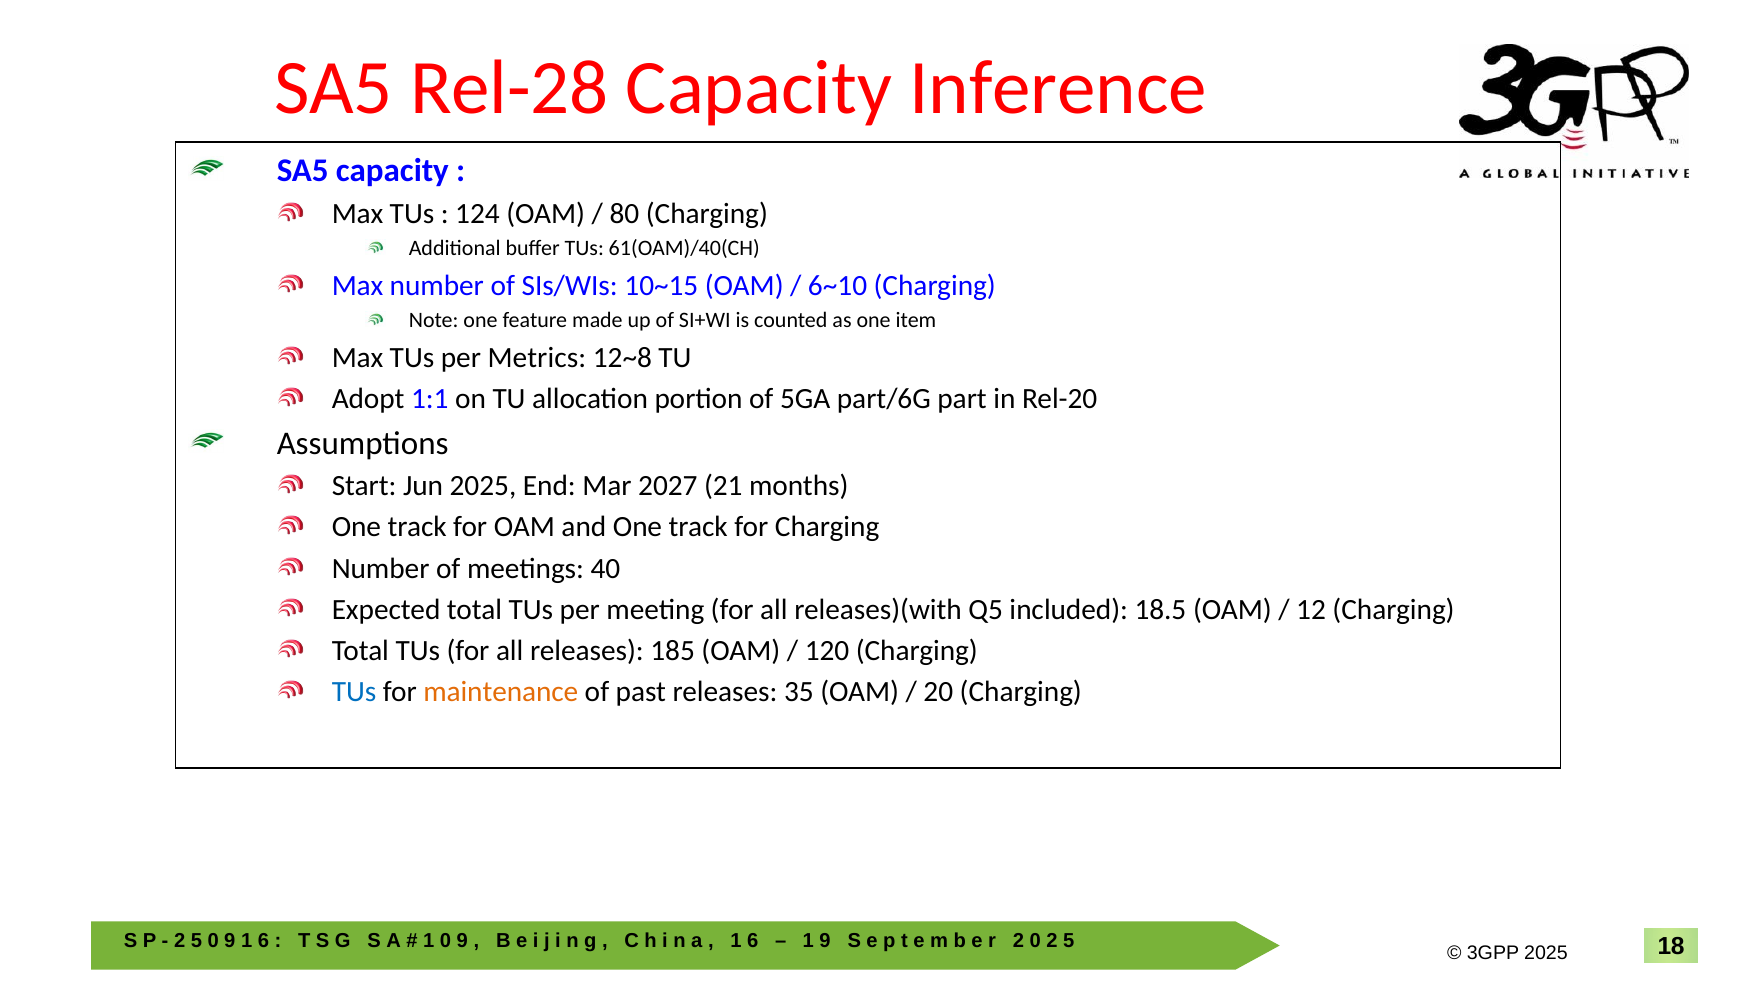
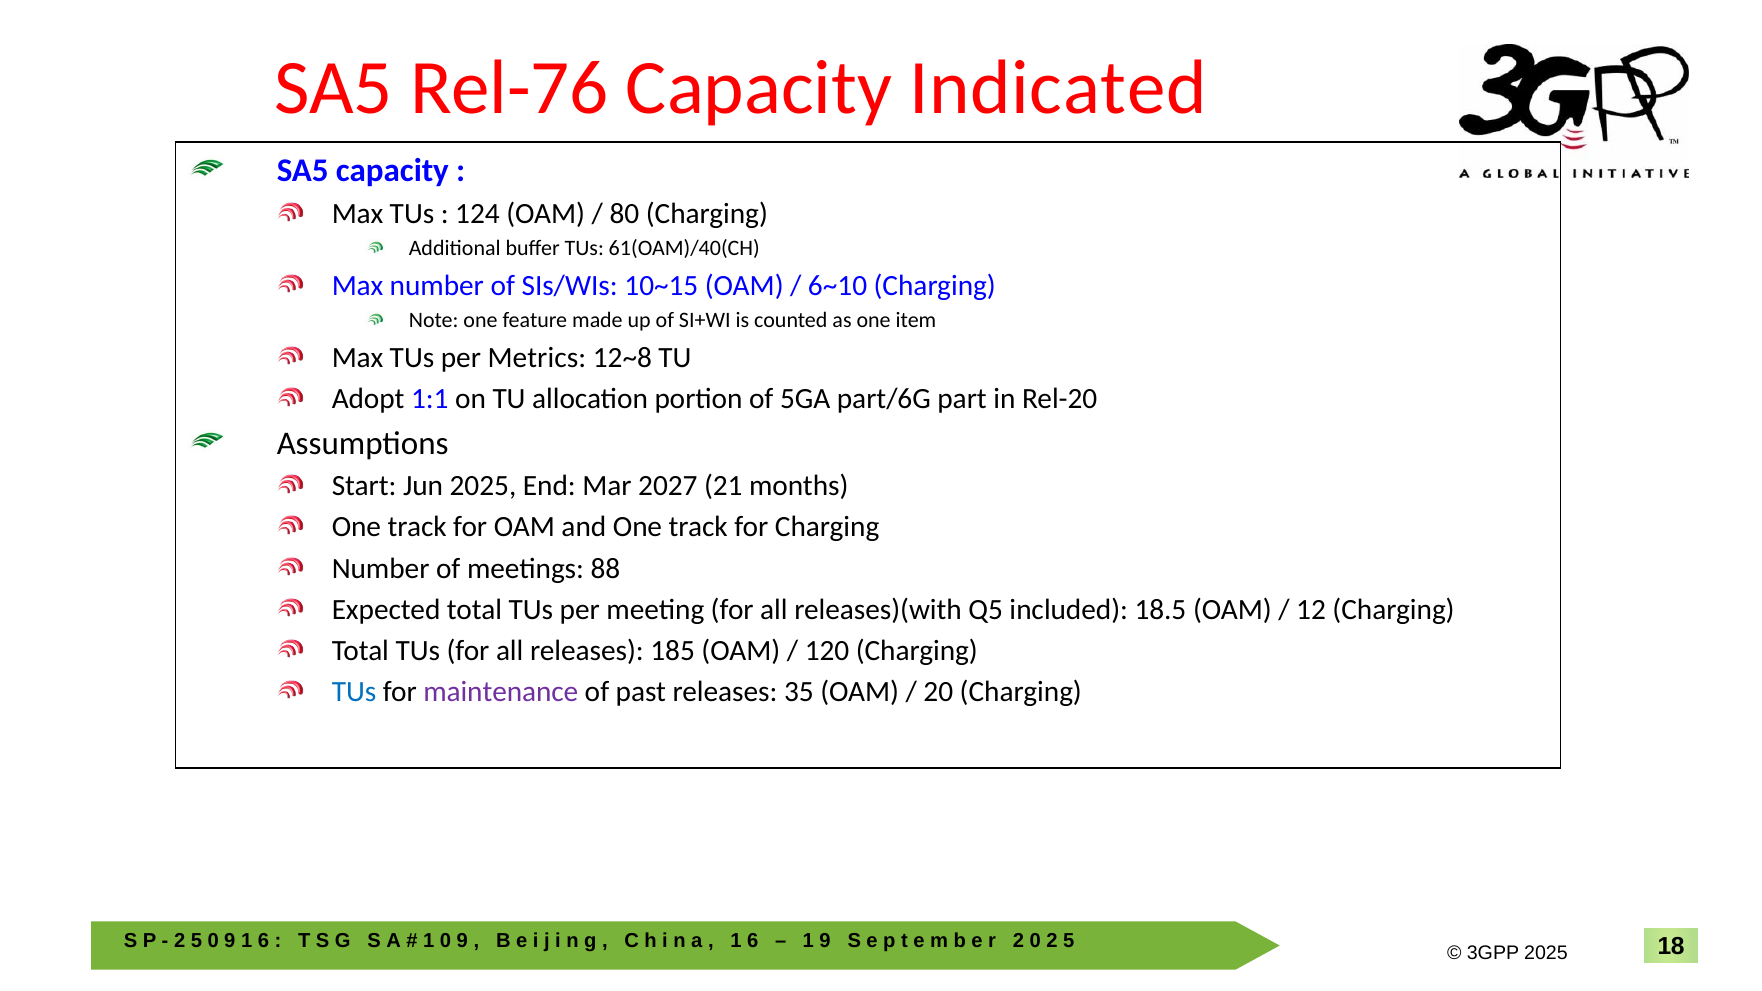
Rel-28: Rel-28 -> Rel-76
Inference: Inference -> Indicated
40: 40 -> 88
maintenance colour: orange -> purple
